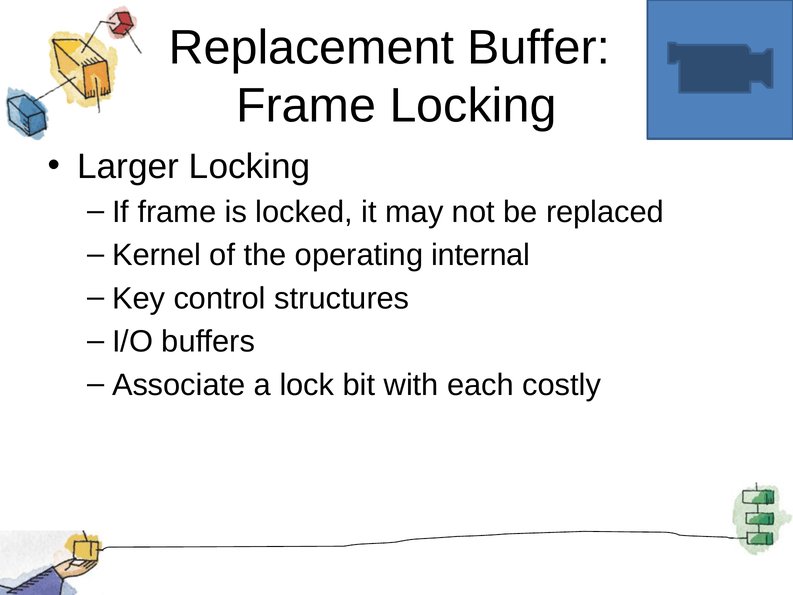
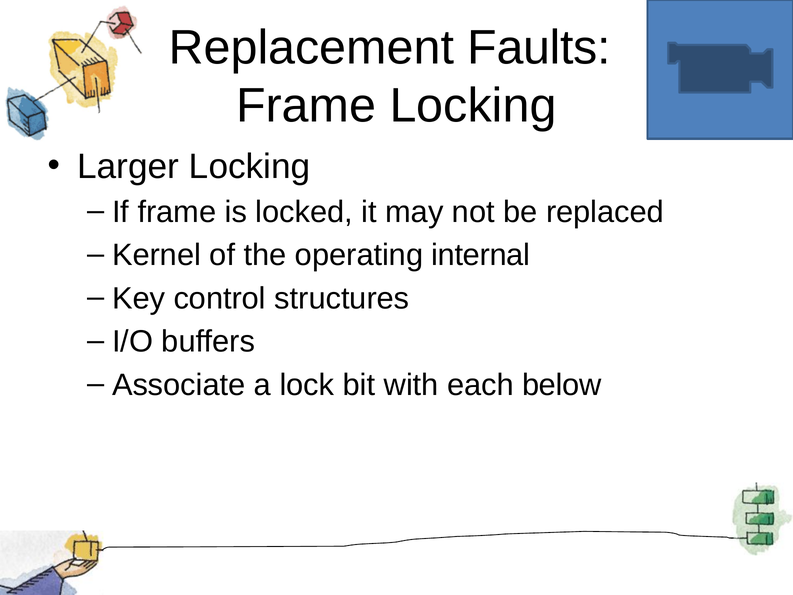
Buffer: Buffer -> Faults
costly: costly -> below
